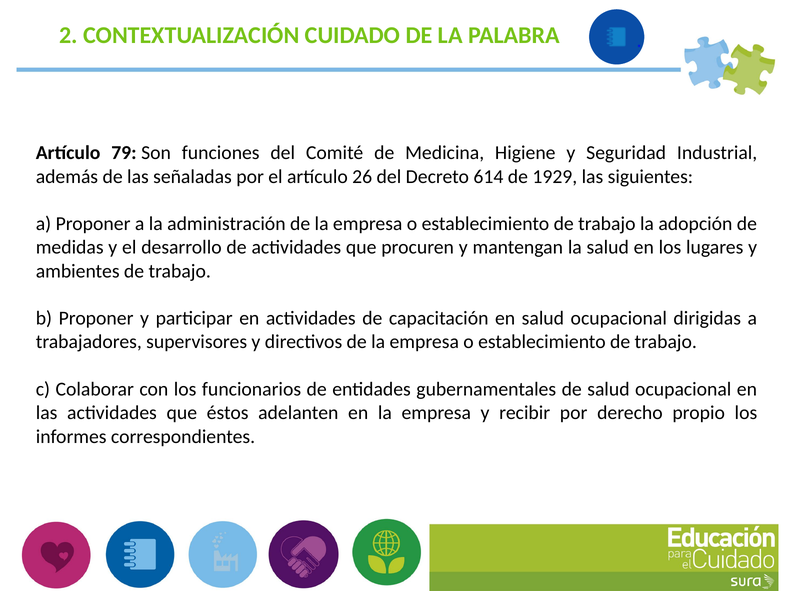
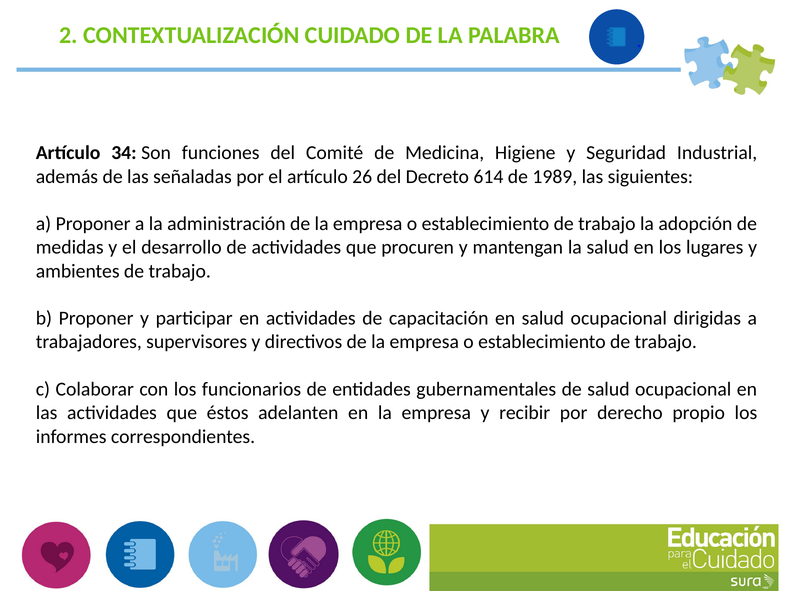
79: 79 -> 34
1929: 1929 -> 1989
